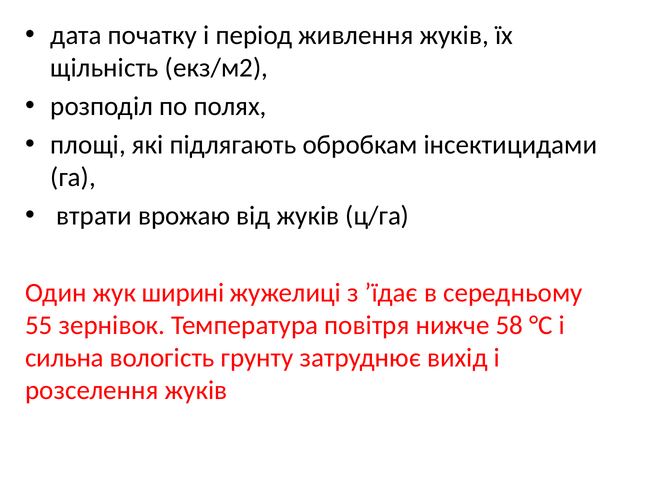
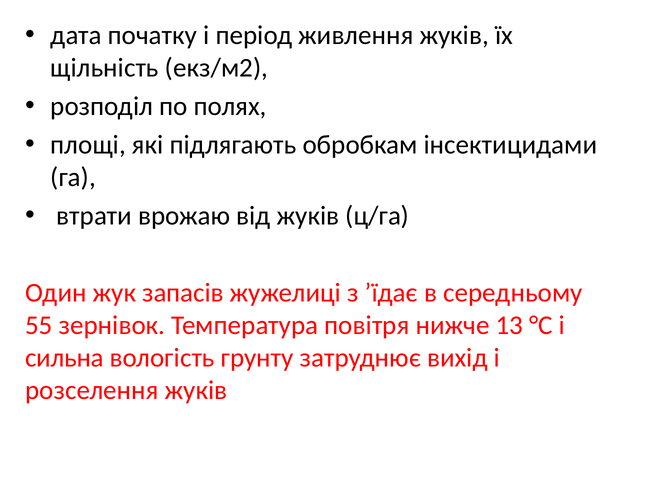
ширині: ширині -> запасів
58: 58 -> 13
